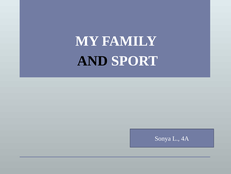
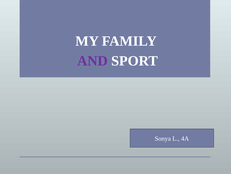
AND colour: black -> purple
